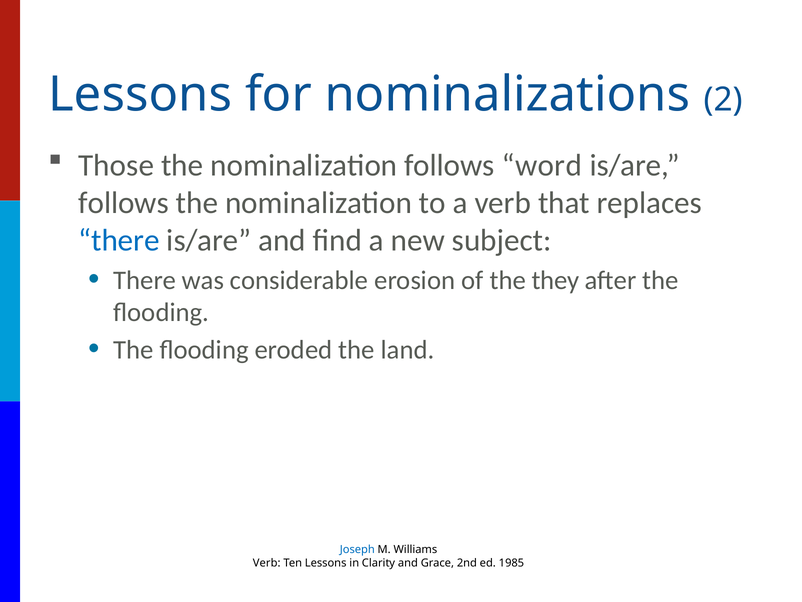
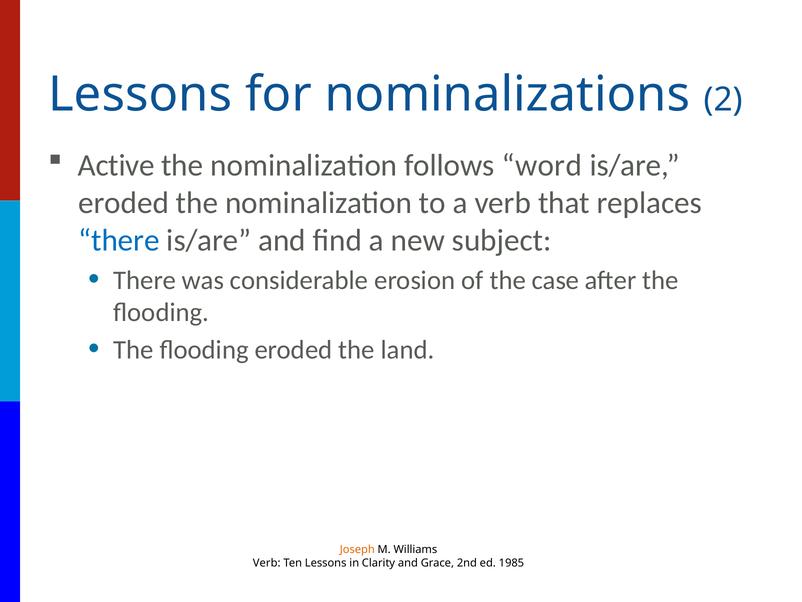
Those: Those -> Active
follows at (124, 203): follows -> eroded
they: they -> case
Joseph colour: blue -> orange
